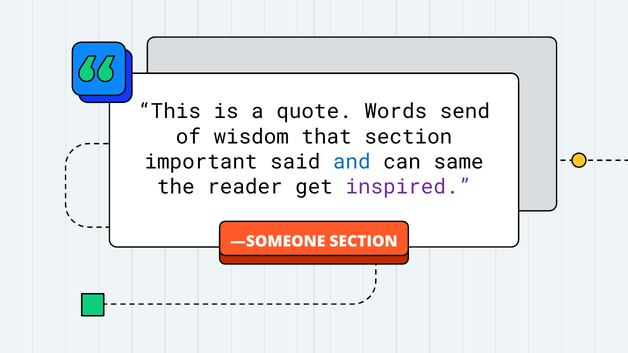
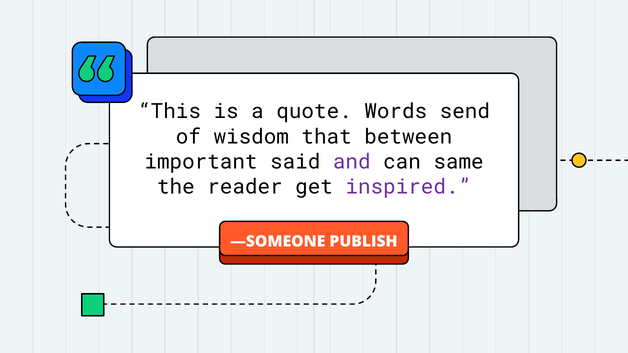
that section: section -> between
and colour: blue -> purple
—SOMEONE SECTION: SECTION -> PUBLISH
